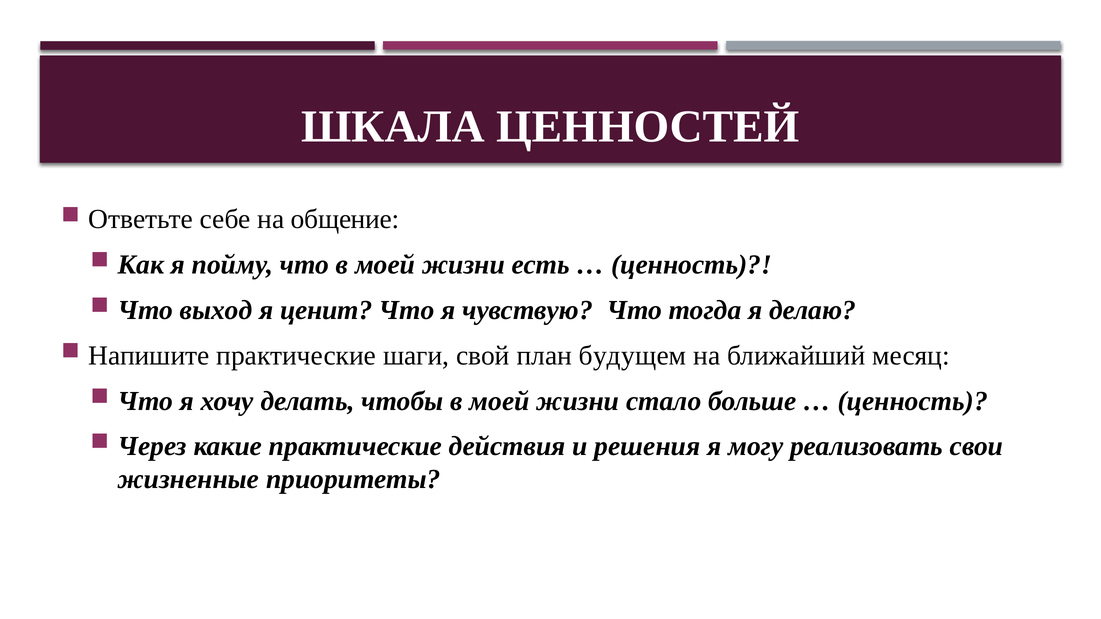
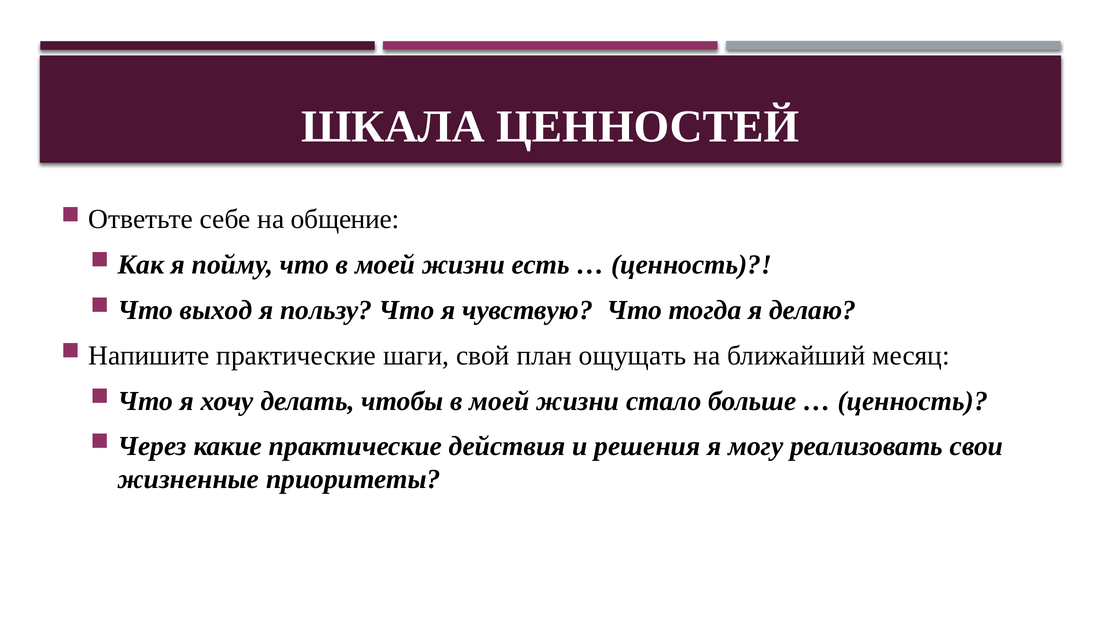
ценит: ценит -> пользу
будущем: будущем -> ощущать
